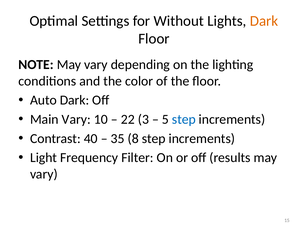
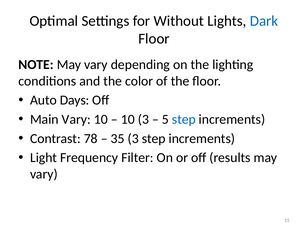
Dark at (264, 21) colour: orange -> blue
Auto Dark: Dark -> Days
22 at (128, 119): 22 -> 10
40: 40 -> 78
35 8: 8 -> 3
